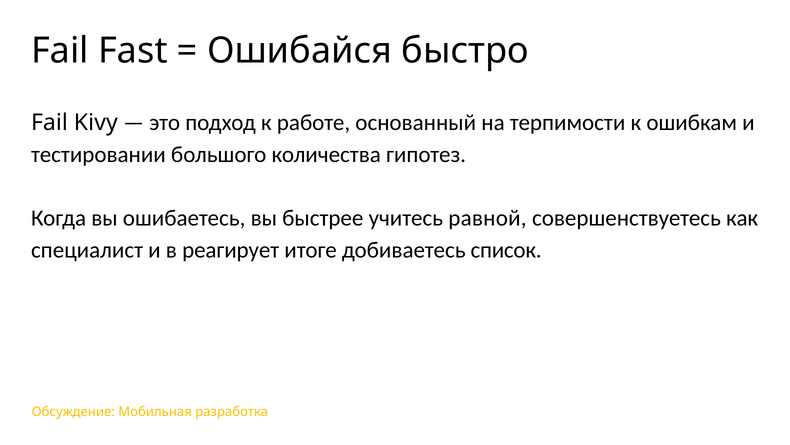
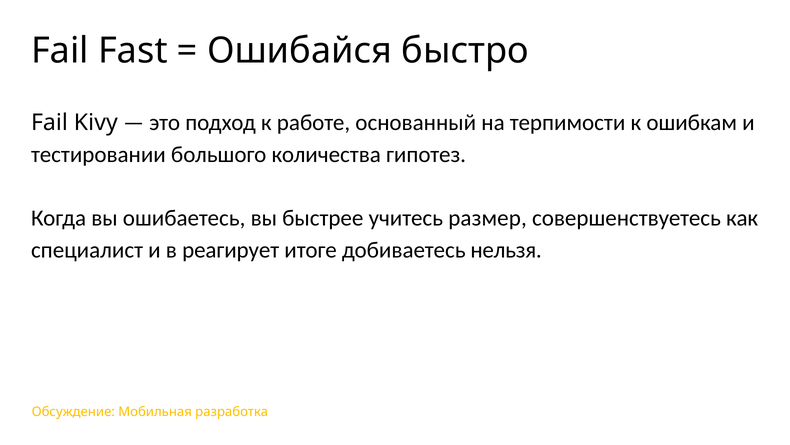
равной: равной -> размер
список: список -> нельзя
